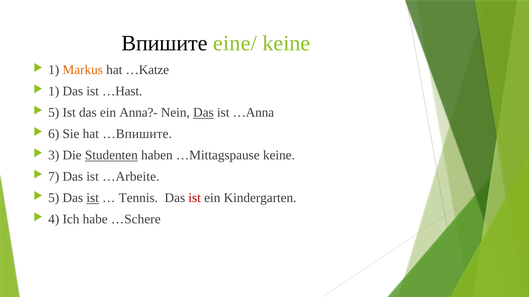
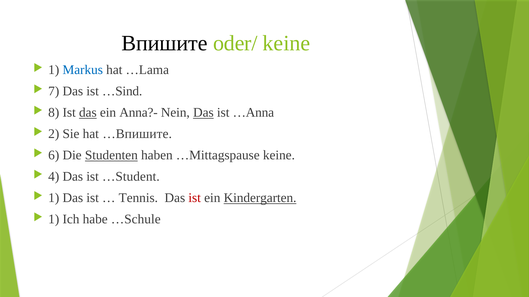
eine/: eine/ -> oder/
Markus colour: orange -> blue
…Katze: …Katze -> …Lama
1 at (54, 91): 1 -> 7
…Hast: …Hast -> …Sind
5 at (54, 113): 5 -> 8
das at (88, 113) underline: none -> present
6: 6 -> 2
3: 3 -> 6
7: 7 -> 4
…Arbeite: …Arbeite -> …Student
5 at (54, 198): 5 -> 1
ist at (93, 198) underline: present -> none
Kindergarten underline: none -> present
4 at (54, 220): 4 -> 1
…Schere: …Schere -> …Schule
